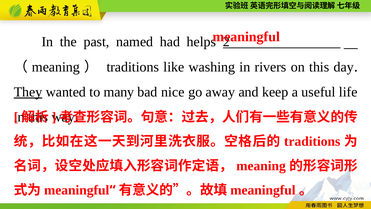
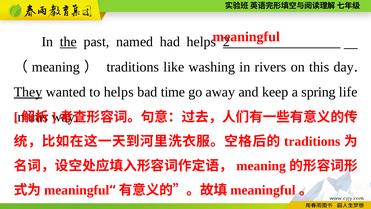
the underline: none -> present
to many: many -> helps
nice: nice -> time
useful: useful -> spring
